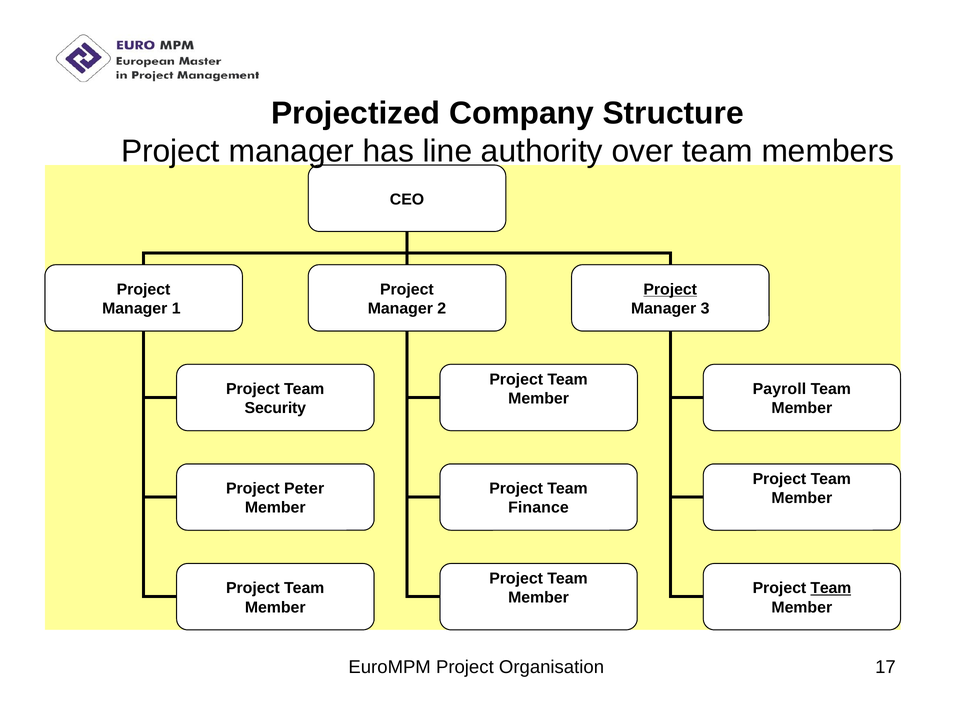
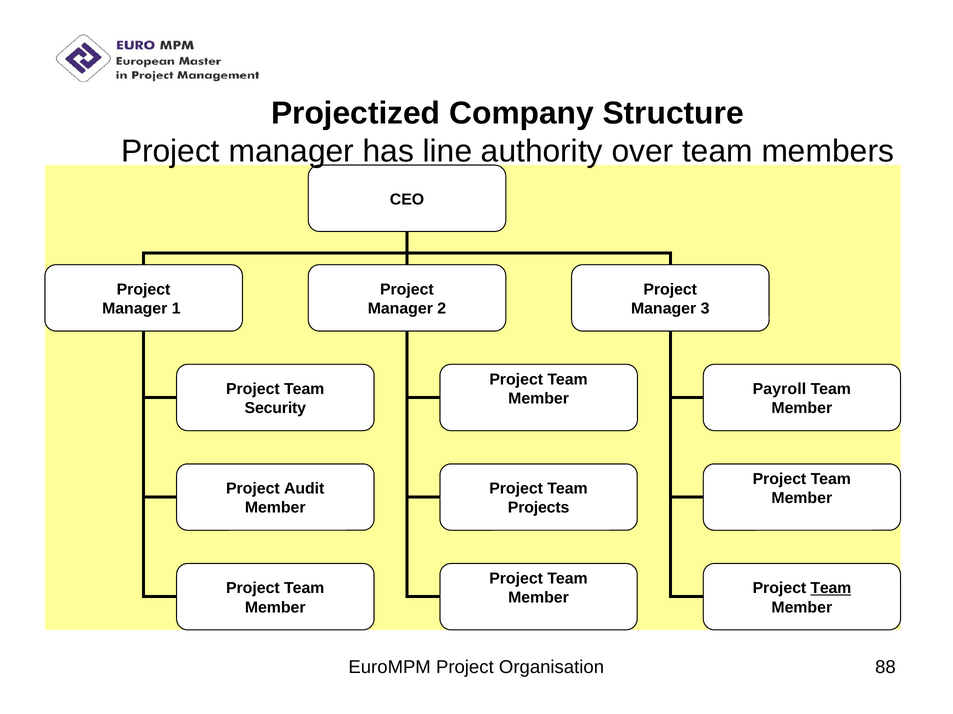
Project at (670, 290) underline: present -> none
Peter: Peter -> Audit
Finance: Finance -> Projects
17: 17 -> 88
